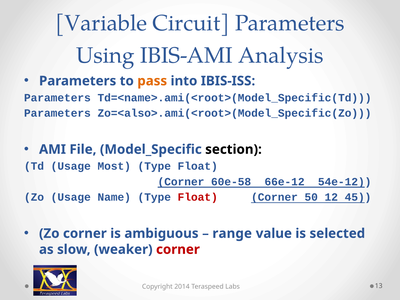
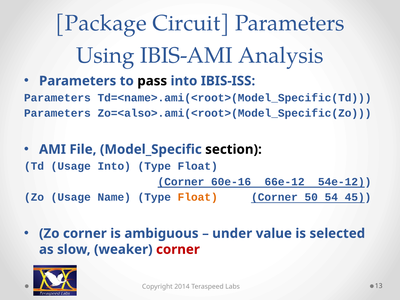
Variable: Variable -> Package
pass colour: orange -> black
Usage Most: Most -> Into
60e-58: 60e-58 -> 60e-16
Float at (198, 197) colour: red -> orange
12: 12 -> 54
range: range -> under
